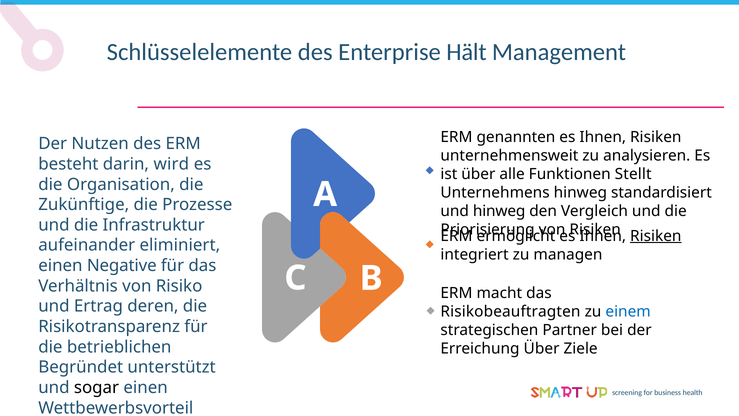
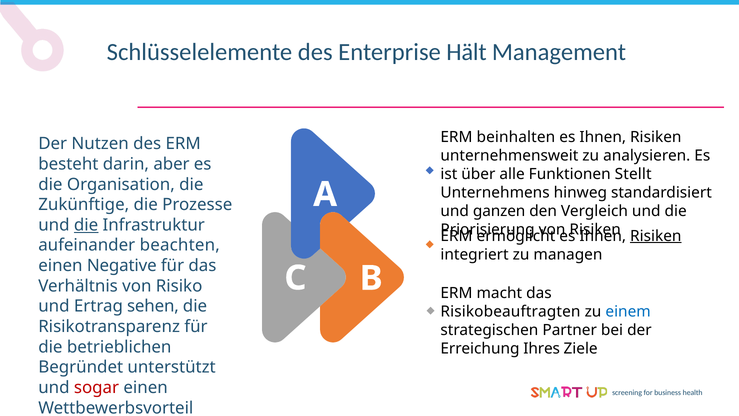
genannten: genannten -> beinhalten
wird: wird -> aber
und hinweg: hinweg -> ganzen
die at (86, 225) underline: none -> present
eliminiert: eliminiert -> beachten
deren: deren -> sehen
Erreichung Über: Über -> Ihres
sogar colour: black -> red
